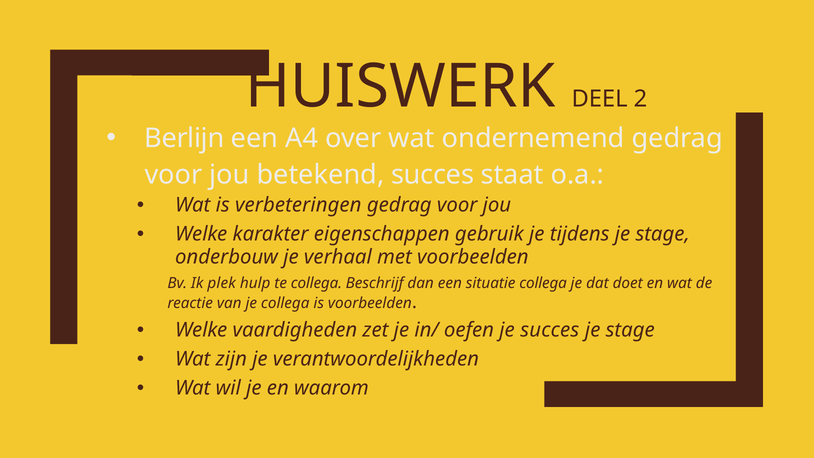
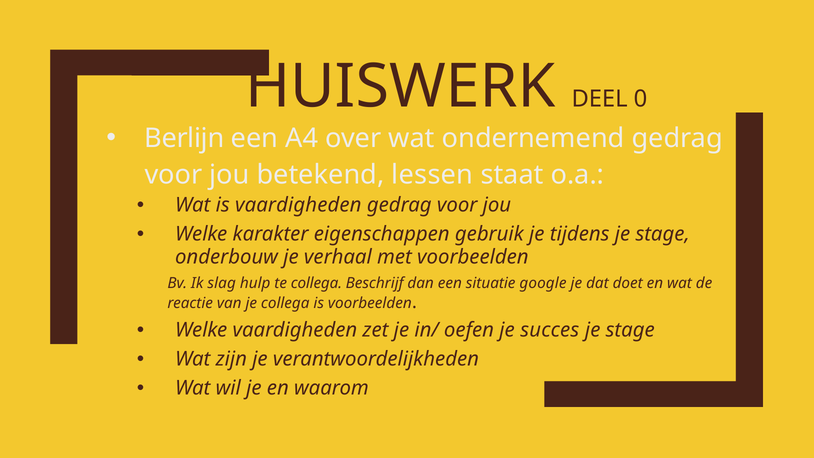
2: 2 -> 0
betekend succes: succes -> lessen
is verbeteringen: verbeteringen -> vaardigheden
plek: plek -> slag
situatie collega: collega -> google
